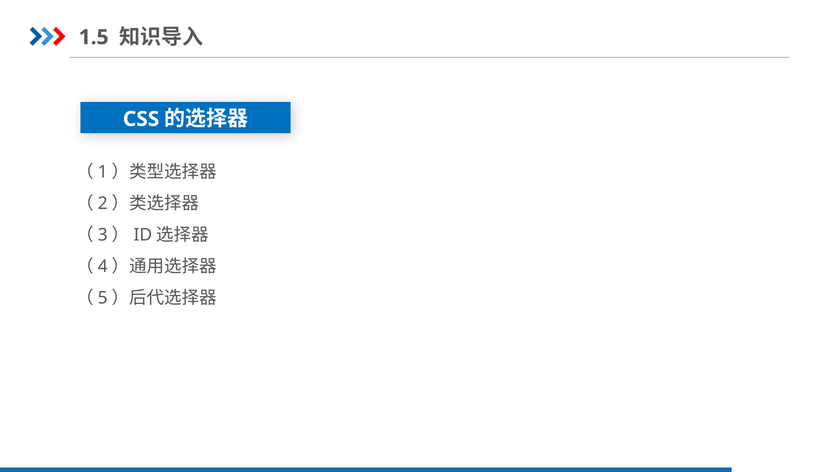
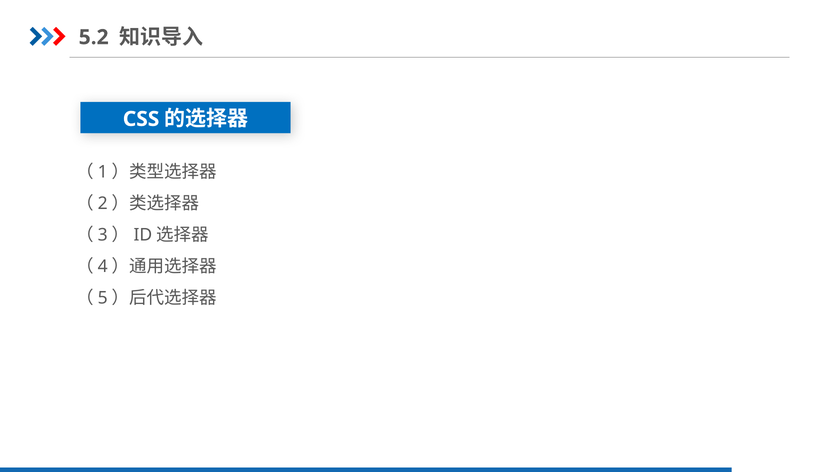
1.5: 1.5 -> 5.2
